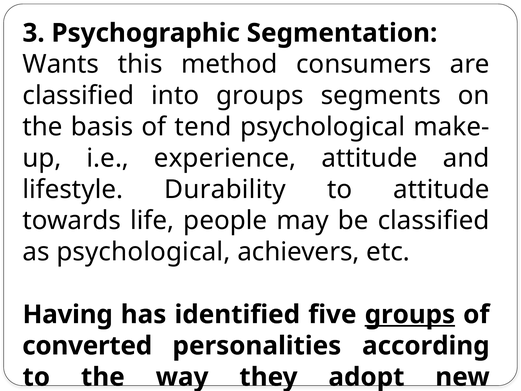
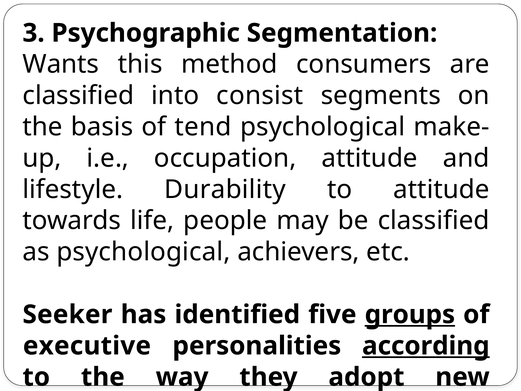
into groups: groups -> consist
experience: experience -> occupation
Having: Having -> Seeker
converted: converted -> executive
according underline: none -> present
